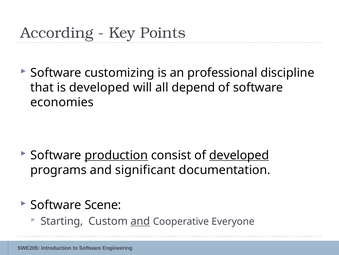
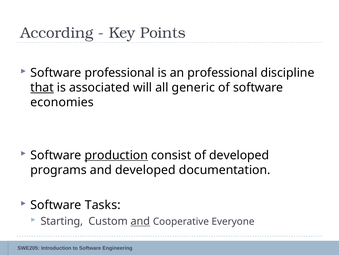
Software customizing: customizing -> professional
that underline: none -> present
is developed: developed -> associated
depend: depend -> generic
developed at (239, 155) underline: present -> none
and significant: significant -> developed
Scene: Scene -> Tasks
